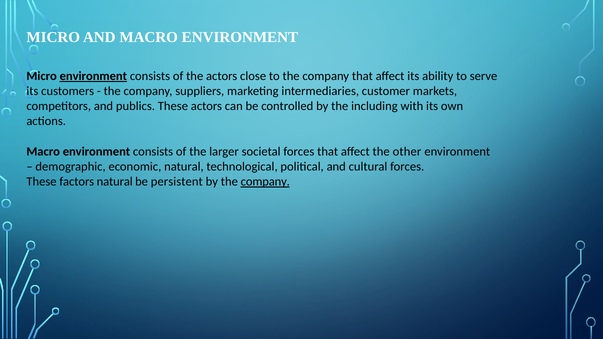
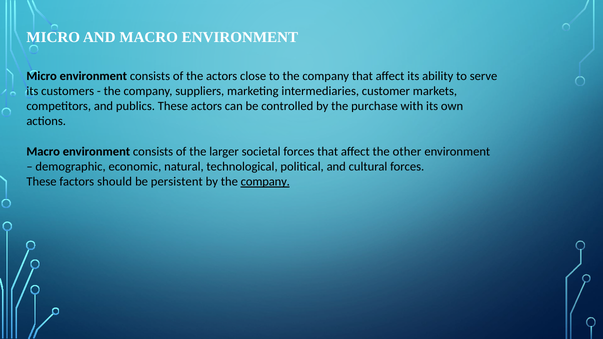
environment at (93, 76) underline: present -> none
including: including -> purchase
factors natural: natural -> should
